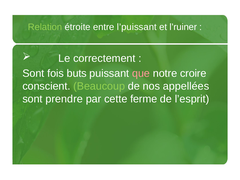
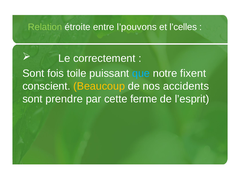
l’puissant: l’puissant -> l’pouvons
l’ruiner: l’ruiner -> l’celles
buts: buts -> toile
que colour: pink -> light blue
croire: croire -> fixent
Beaucoup colour: light green -> yellow
appellées: appellées -> accidents
